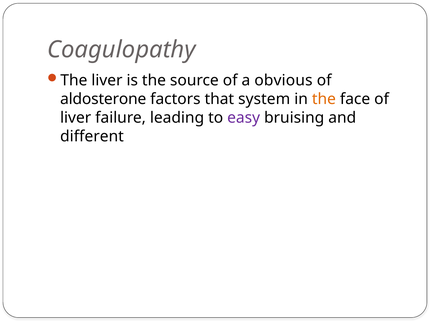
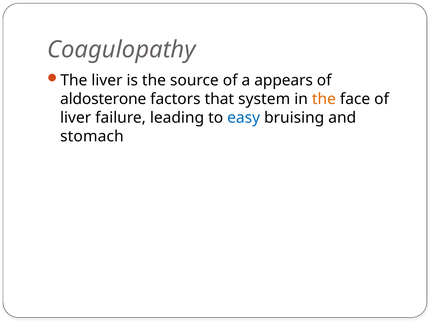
obvious: obvious -> appears
easy colour: purple -> blue
different: different -> stomach
